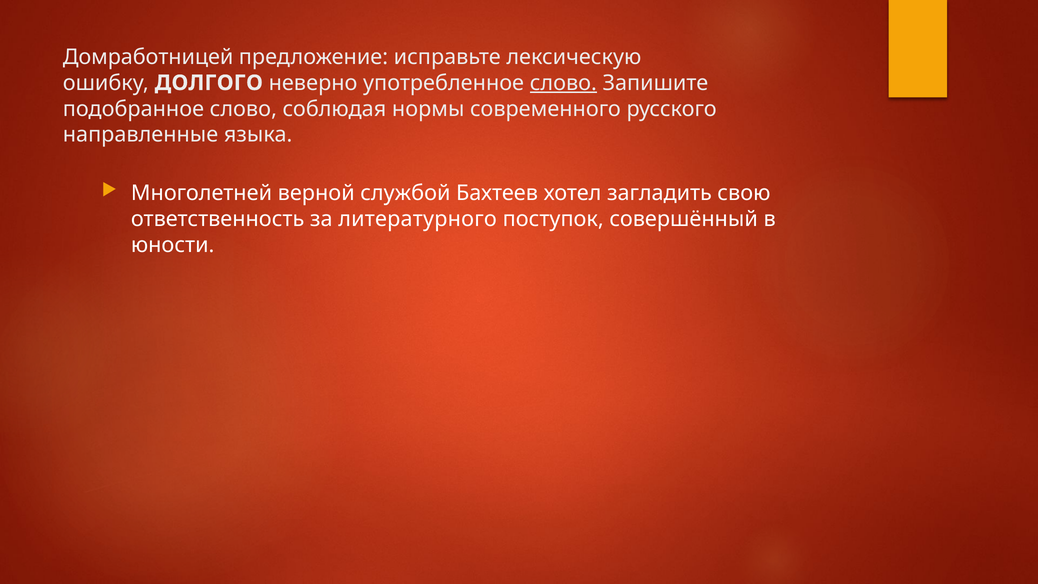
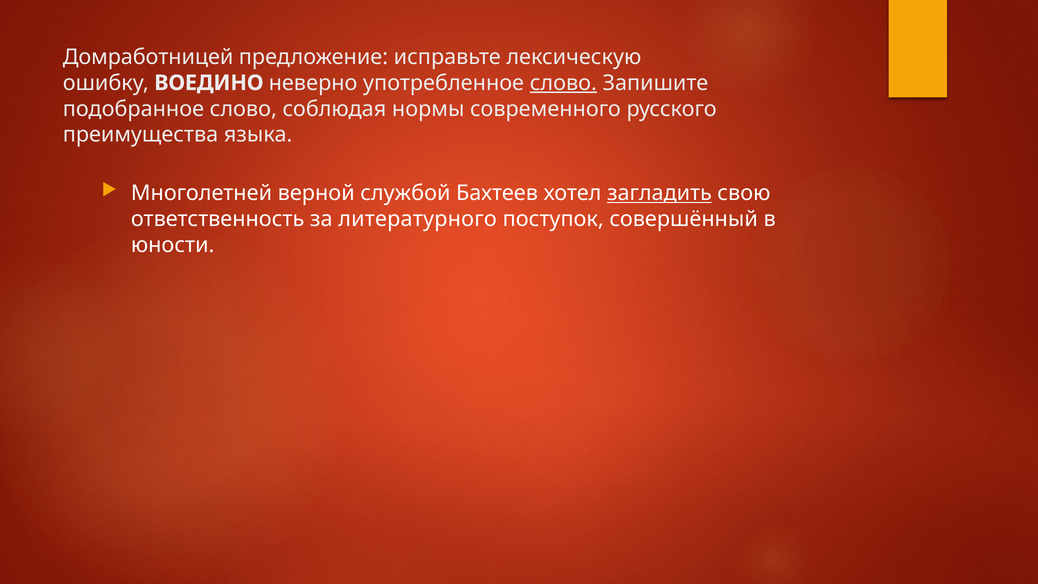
ДОЛГОГО: ДОЛГОГО -> ВОЕДИНО
направленные: направленные -> преимущества
загладить underline: none -> present
